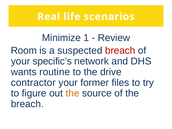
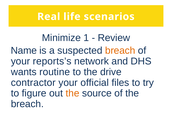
Room: Room -> Name
breach at (120, 51) colour: red -> orange
specific’s: specific’s -> reports’s
former: former -> official
